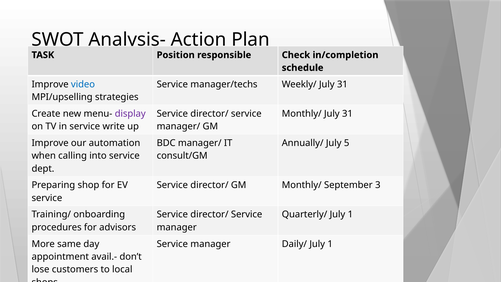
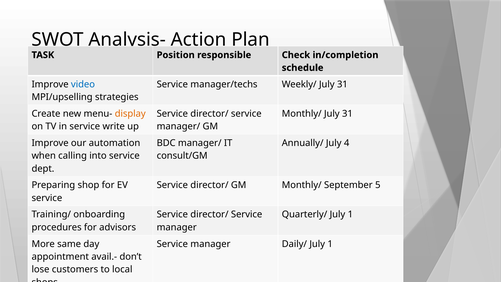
display colour: purple -> orange
5: 5 -> 4
3: 3 -> 5
